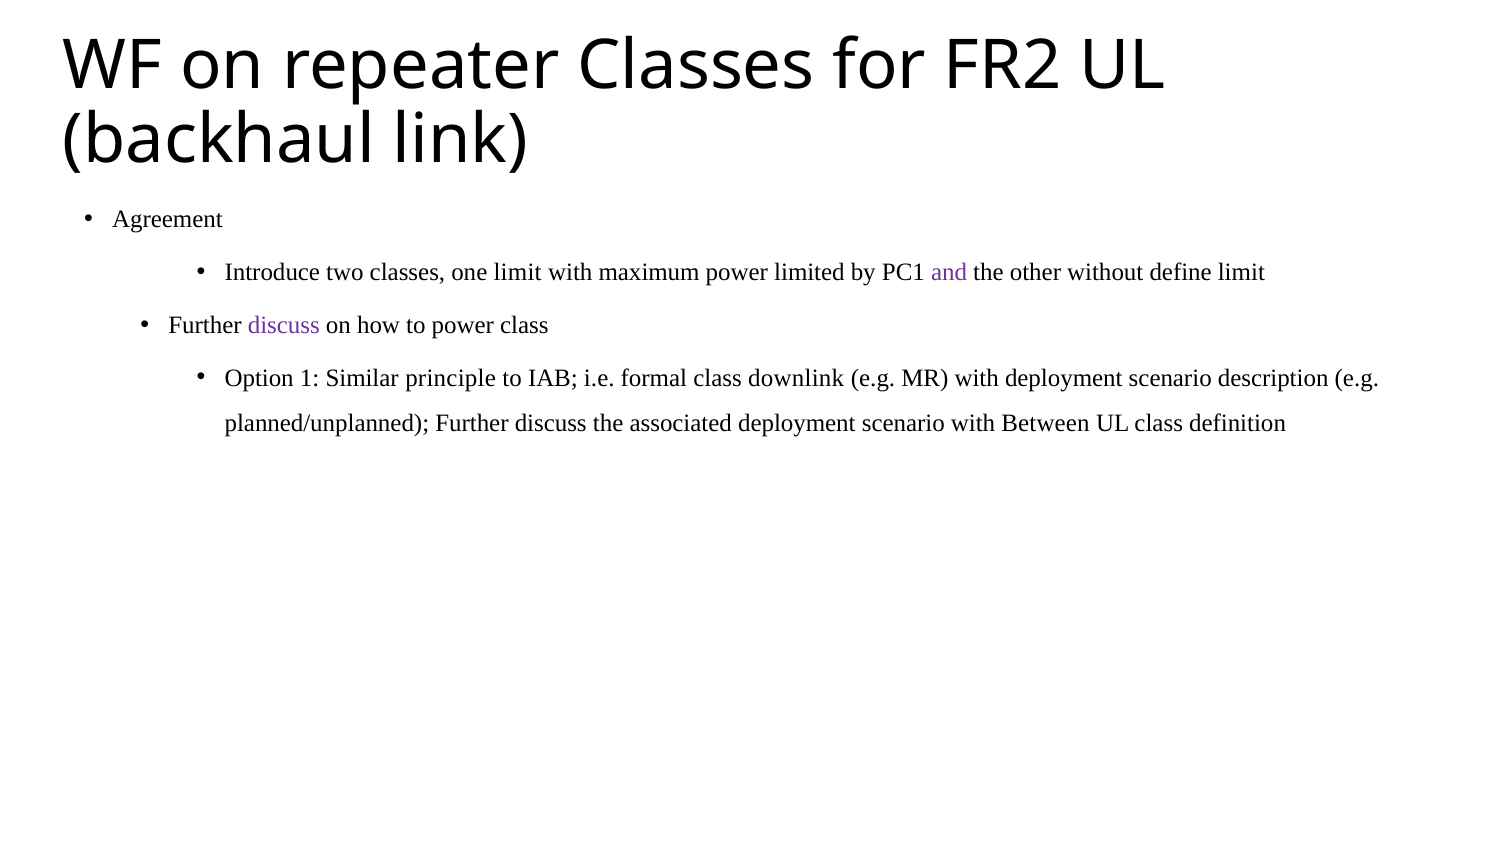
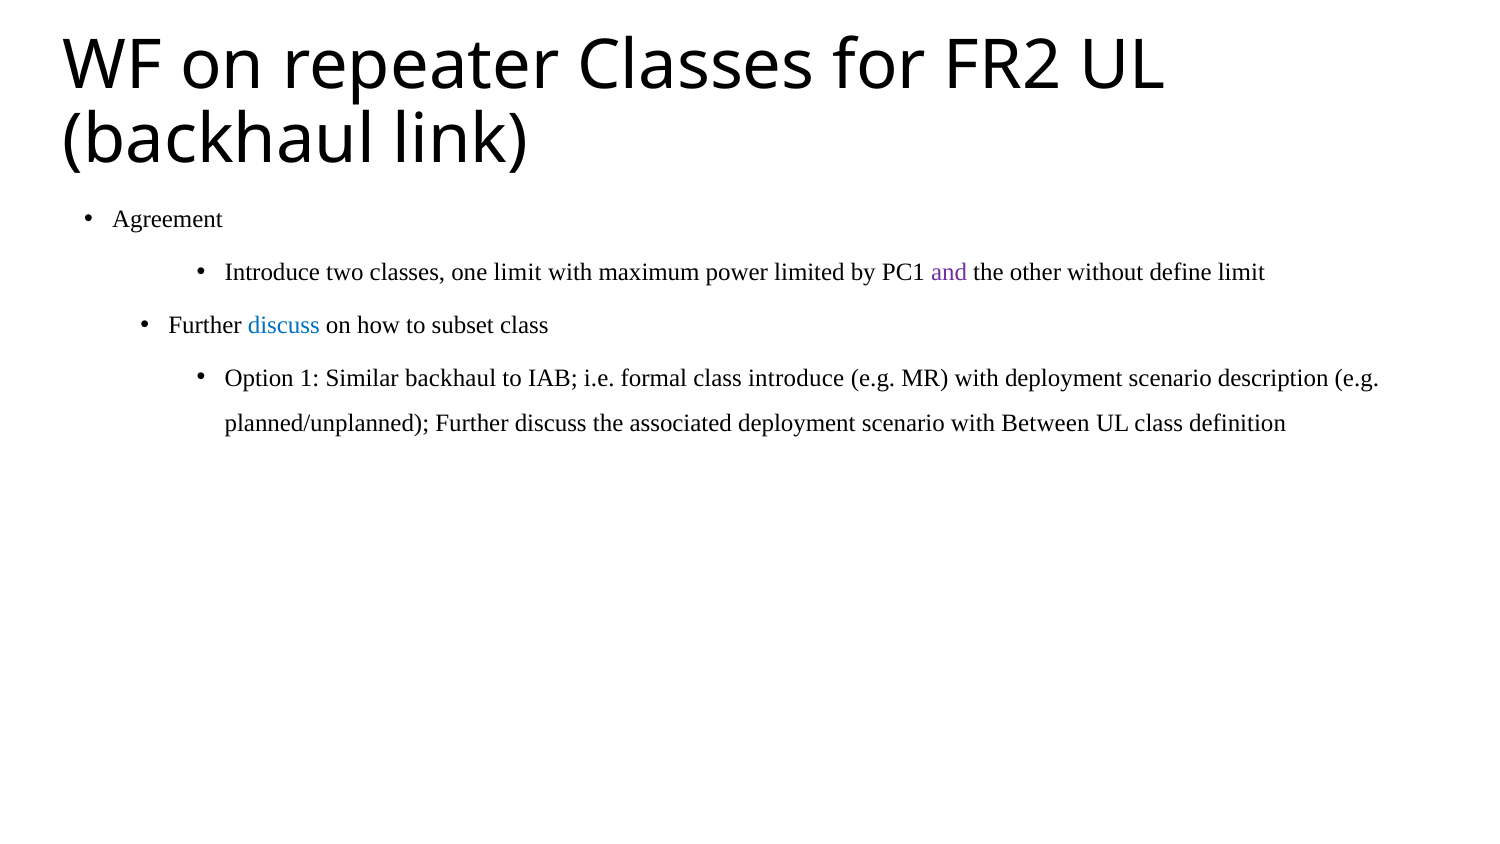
discuss at (284, 325) colour: purple -> blue
to power: power -> subset
Similar principle: principle -> backhaul
class downlink: downlink -> introduce
